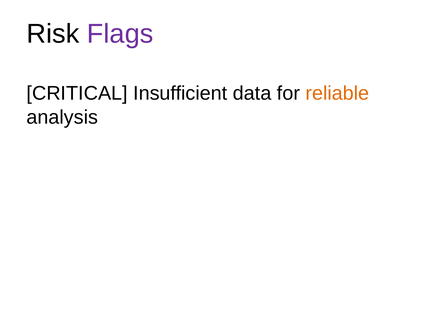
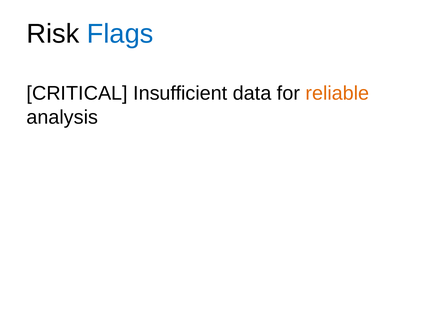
Flags colour: purple -> blue
